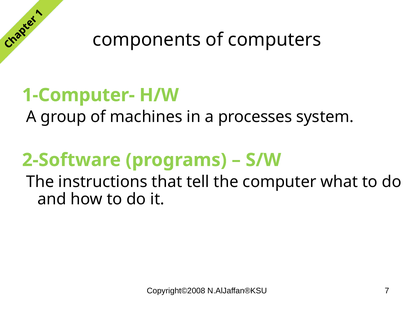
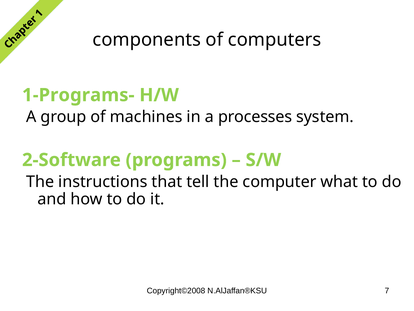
1-Computer-: 1-Computer- -> 1-Programs-
